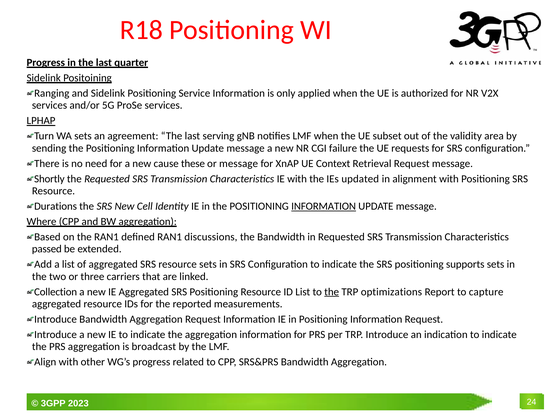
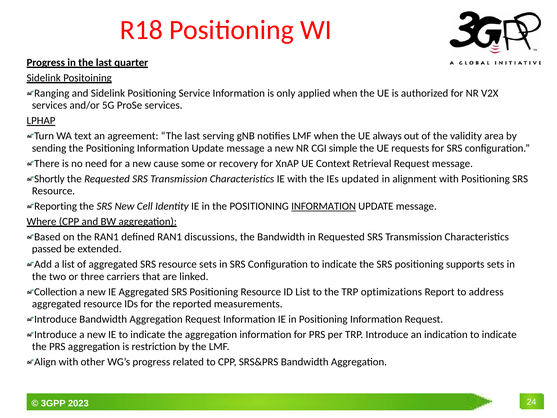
WA sets: sets -> text
subset: subset -> always
failure: failure -> simple
these: these -> some
or message: message -> recovery
Durations: Durations -> Reporting
the at (332, 292) underline: present -> none
capture: capture -> address
broadcast: broadcast -> restriction
